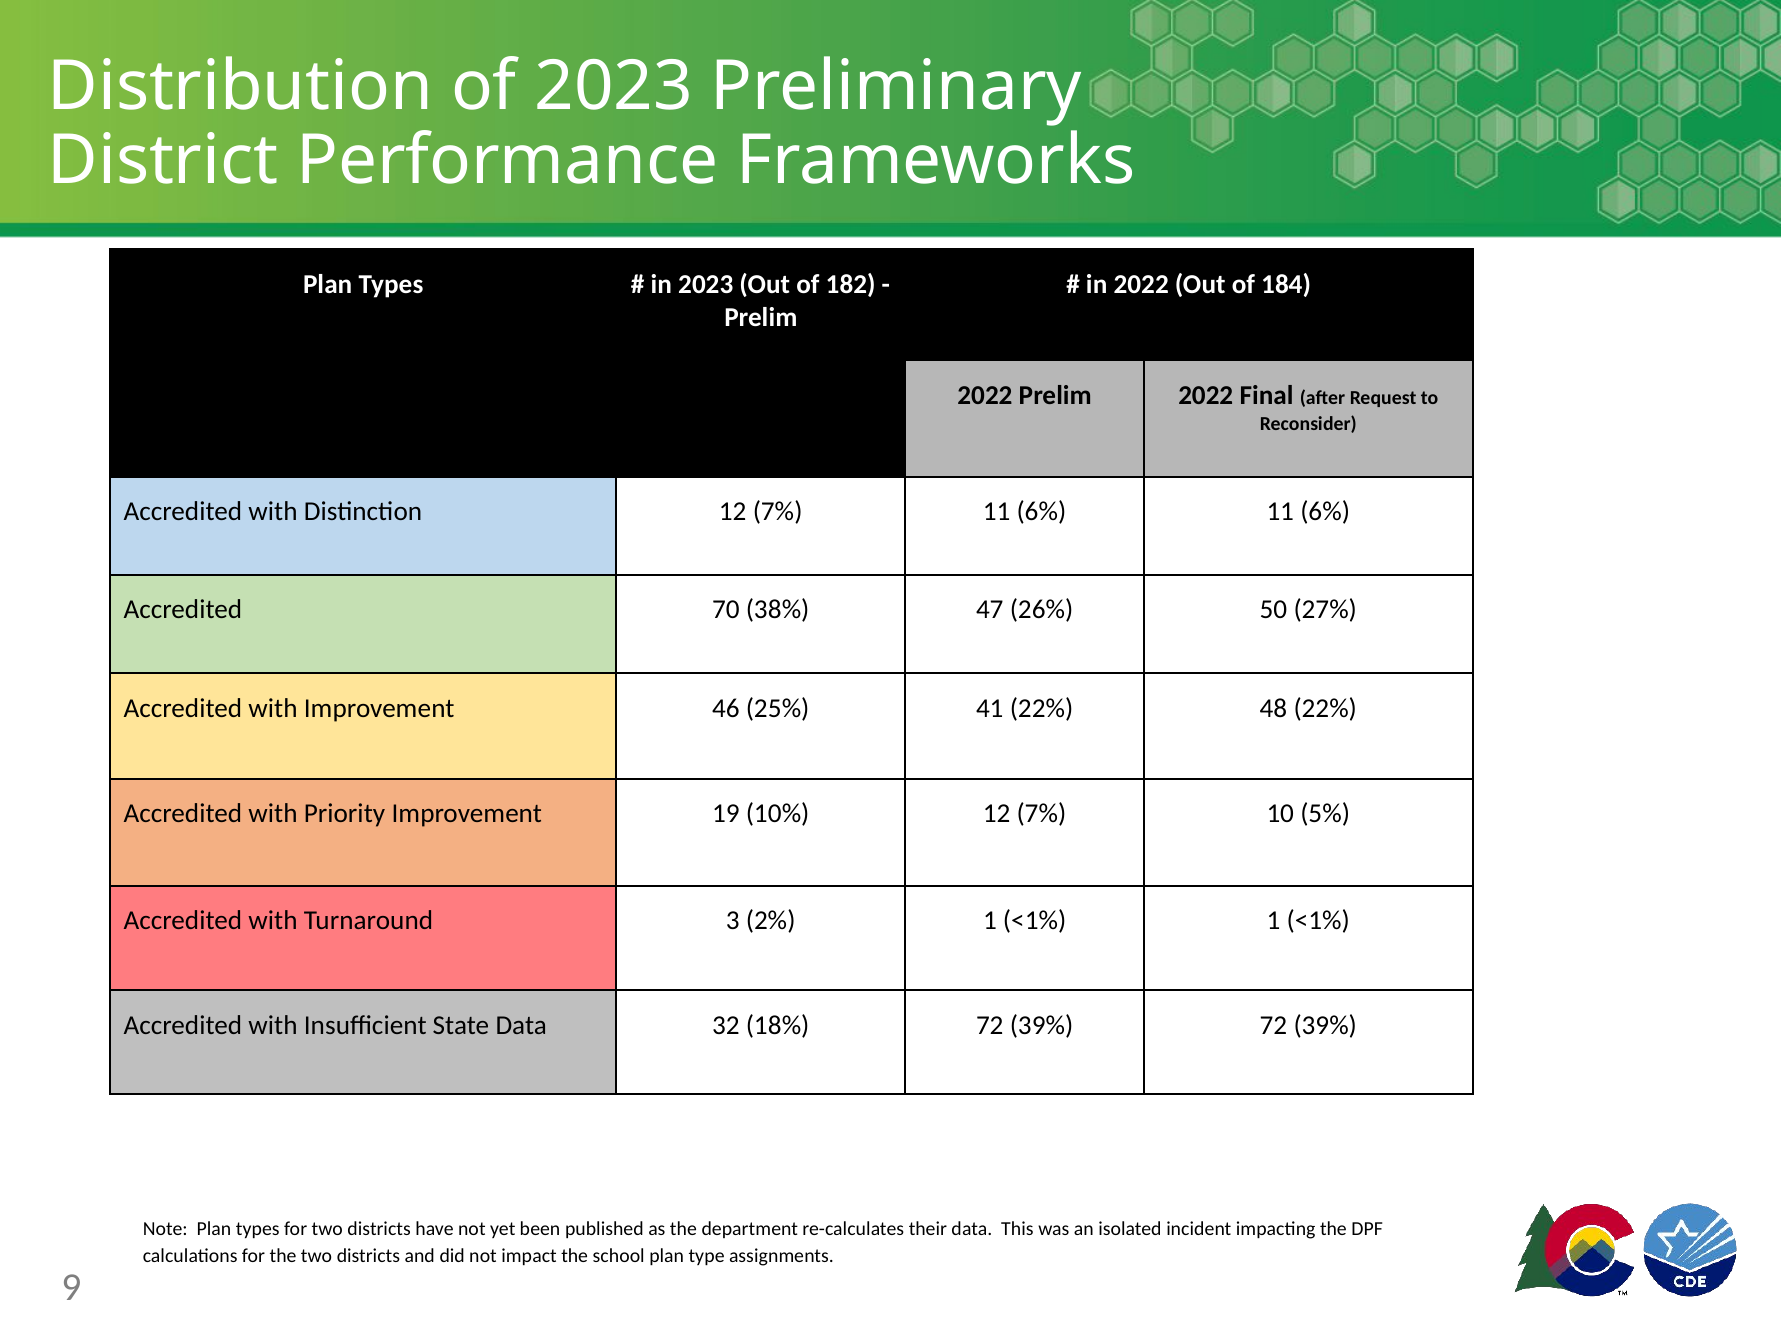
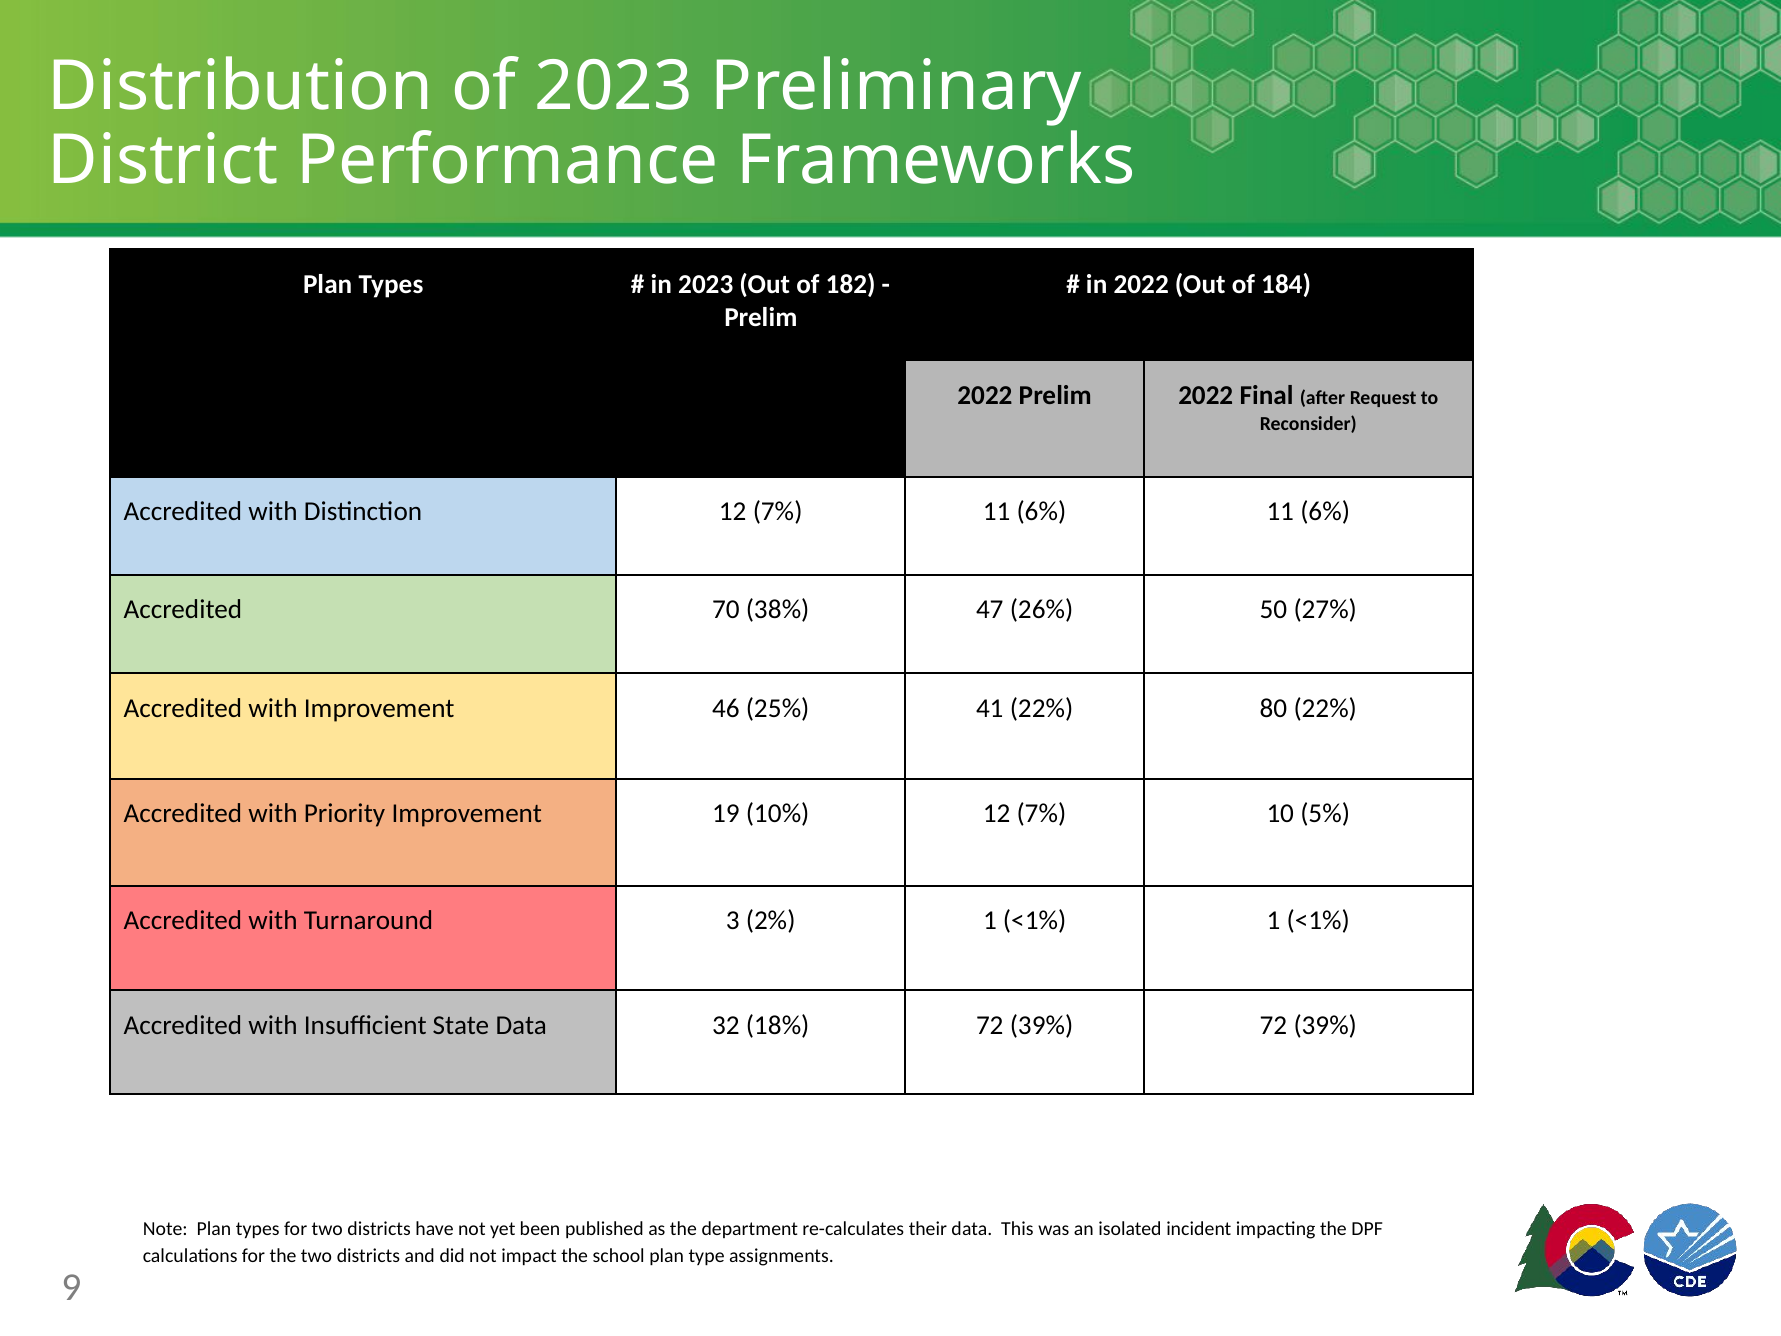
48: 48 -> 80
